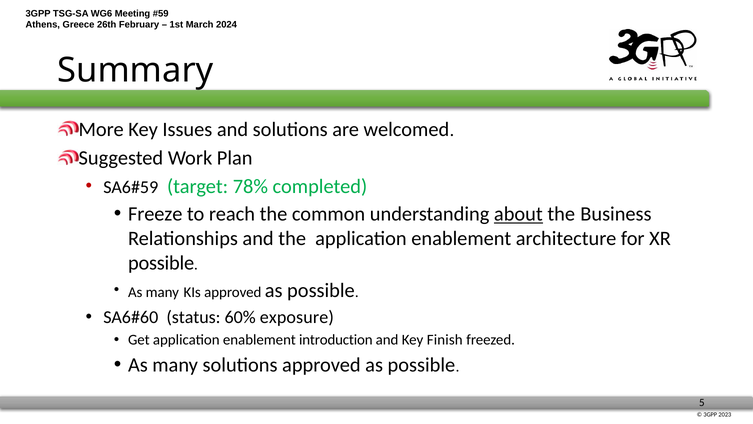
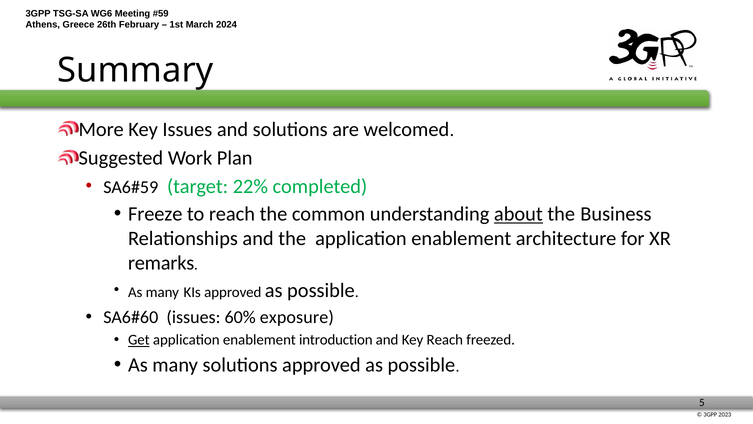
78%: 78% -> 22%
possible at (161, 263): possible -> remarks
status at (193, 317): status -> issues
Get underline: none -> present
Key Finish: Finish -> Reach
